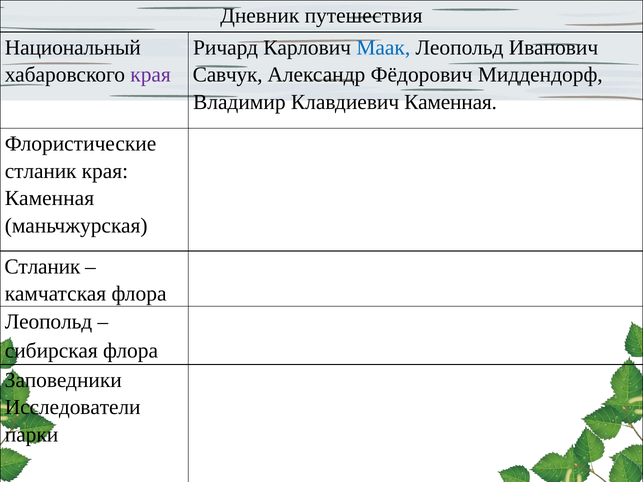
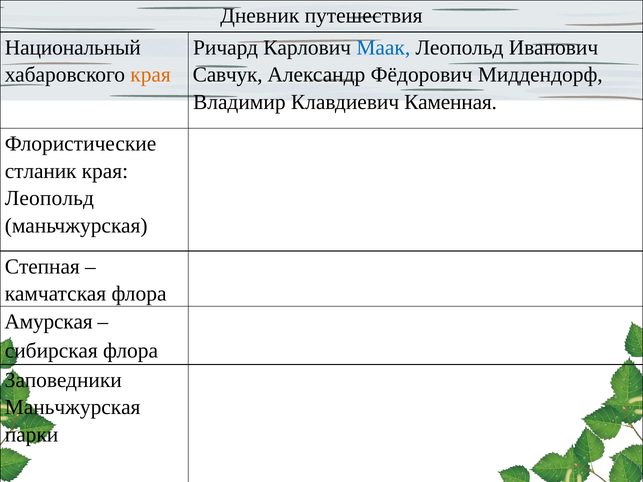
края at (151, 75) colour: purple -> orange
Каменная at (49, 198): Каменная -> Леопольд
Стланик at (42, 267): Стланик -> Степная
Леопольд at (48, 322): Леопольд -> Амурская
Исследователи at (73, 407): Исследователи -> Маньчжурская
